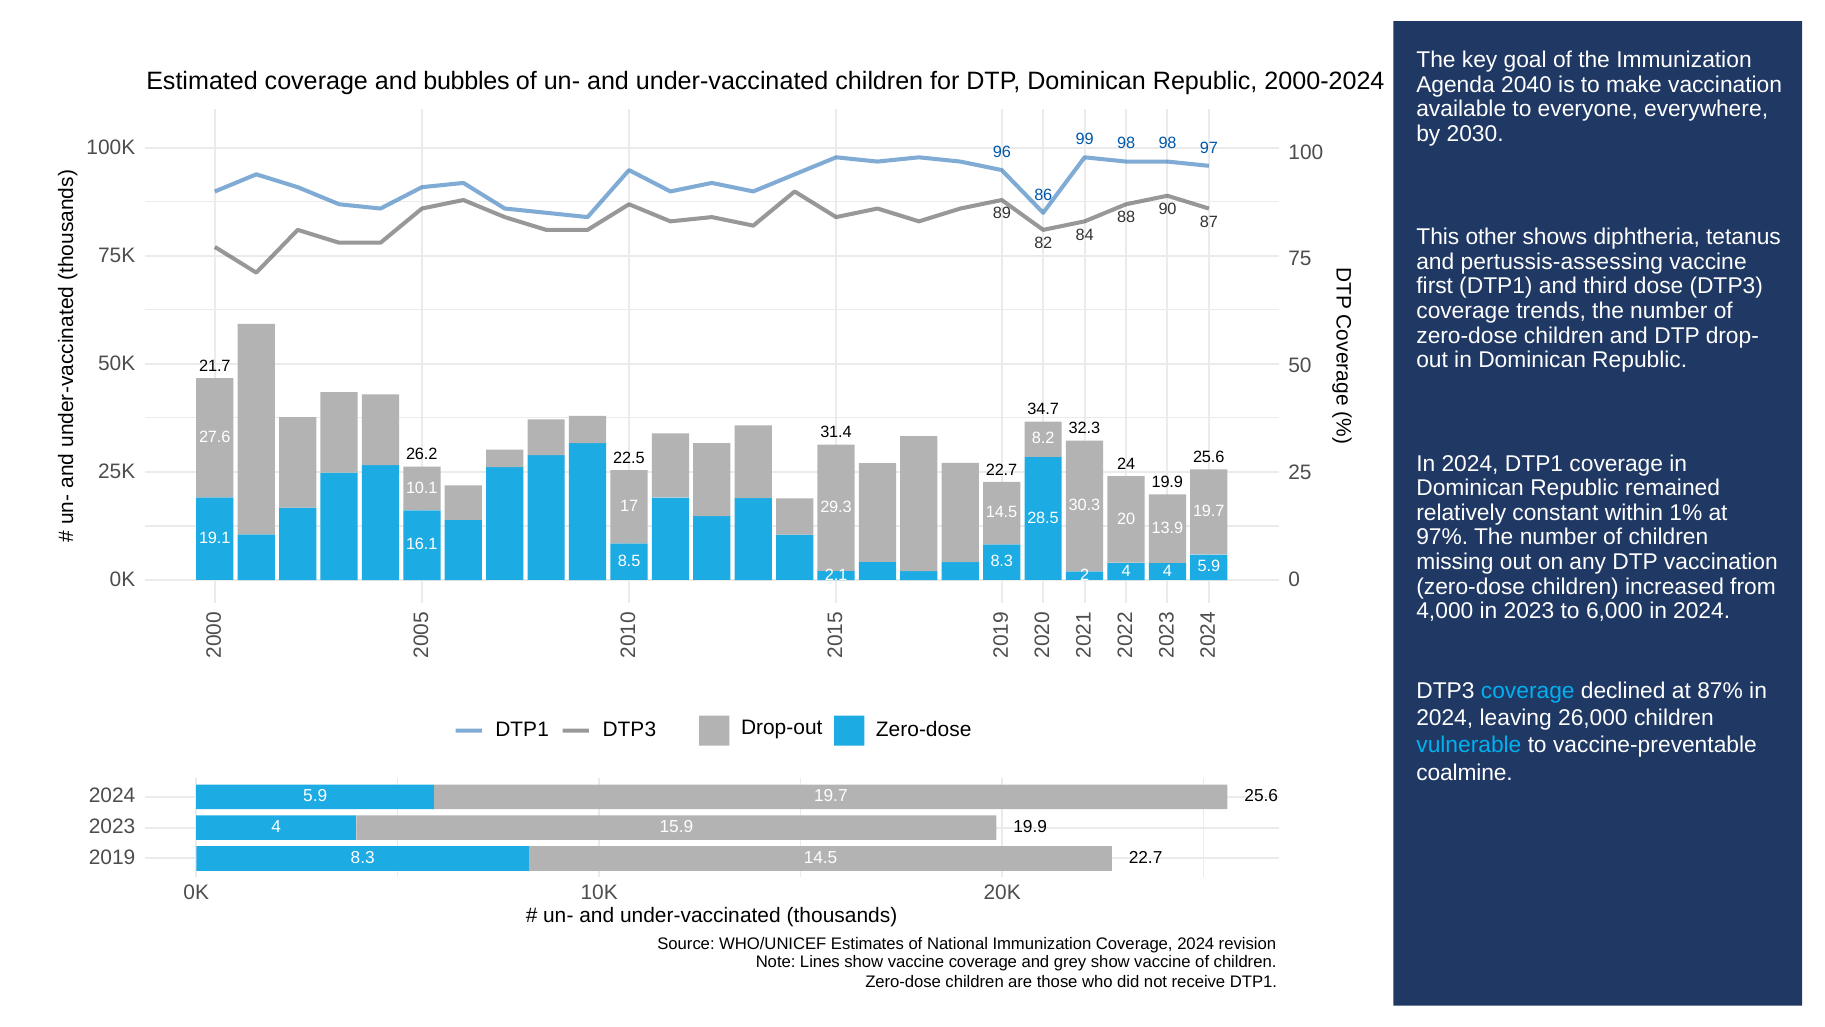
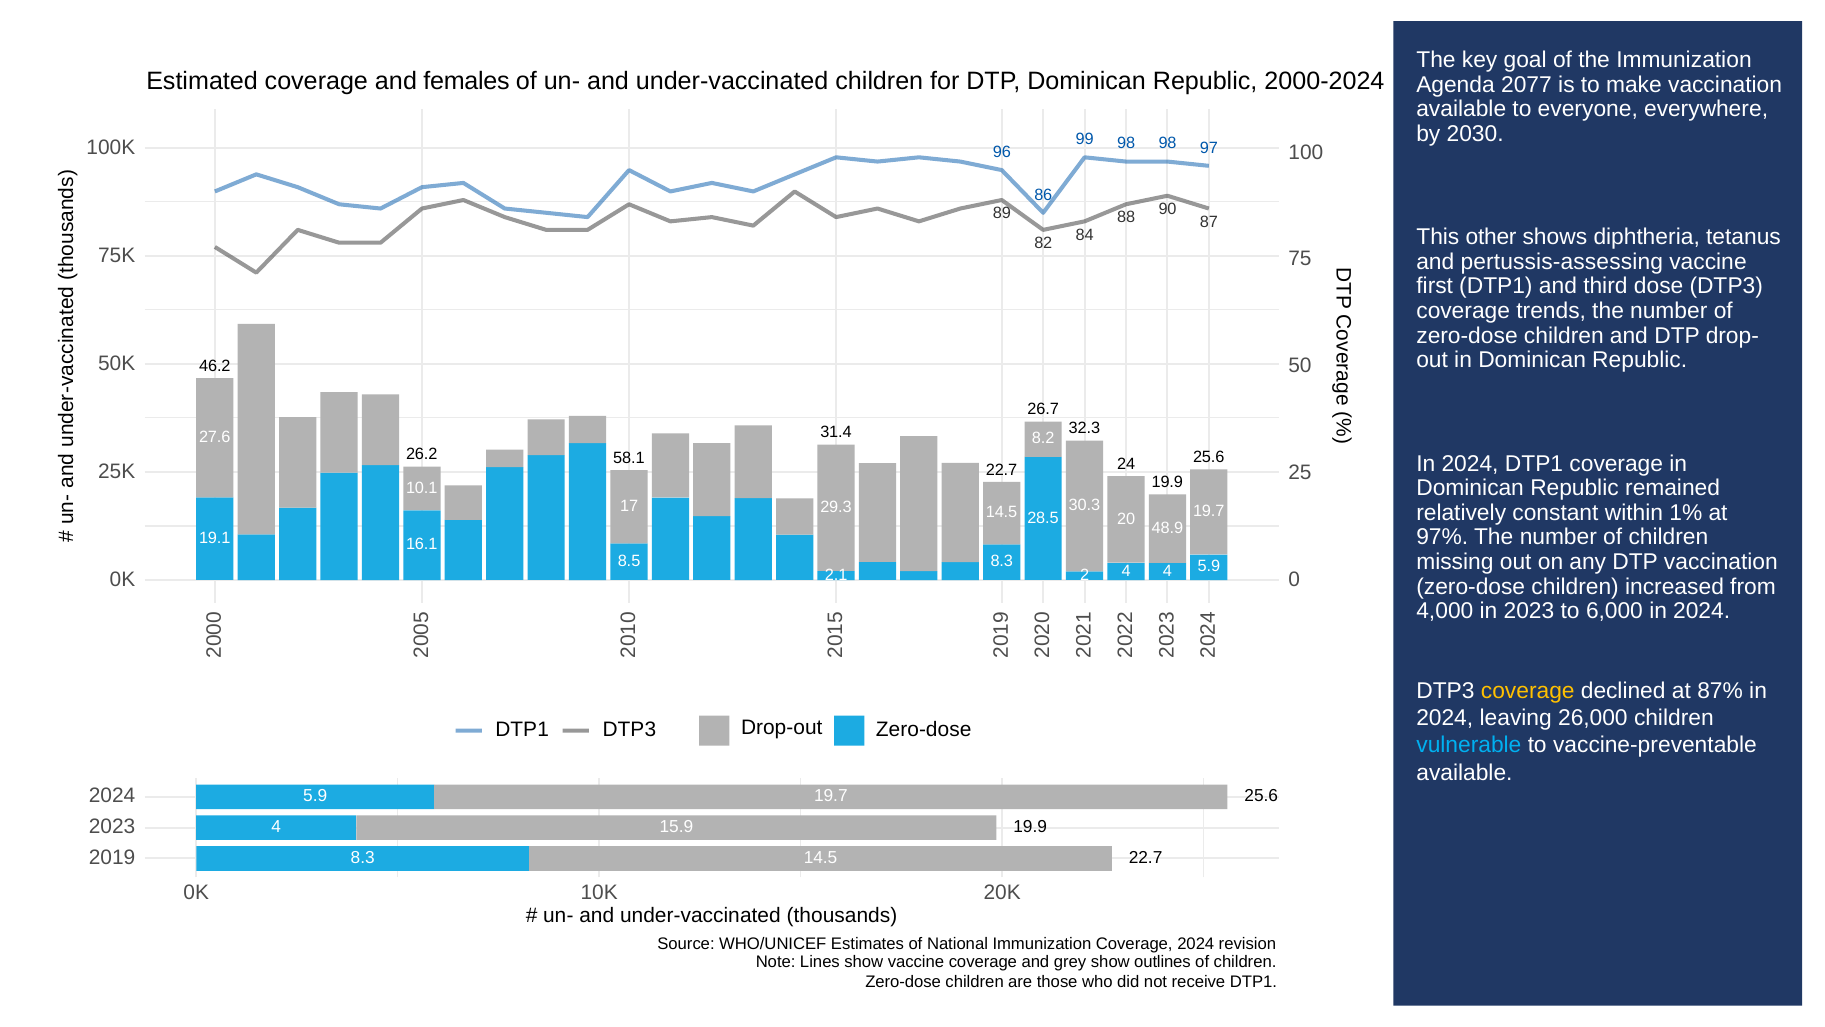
bubbles: bubbles -> females
2040: 2040 -> 2077
21.7: 21.7 -> 46.2
34.7: 34.7 -> 26.7
22.5: 22.5 -> 58.1
13.9: 13.9 -> 48.9
coverage at (1528, 690) colour: light blue -> yellow
coalmine at (1465, 772): coalmine -> available
vaccine at (1162, 962): vaccine -> outlines
